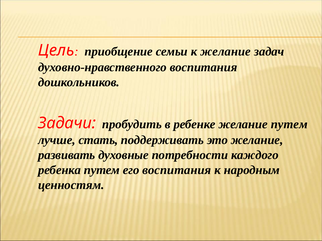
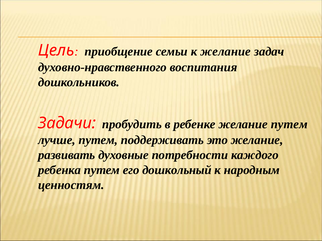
лучше стать: стать -> путем
его воспитания: воспитания -> дошкольный
